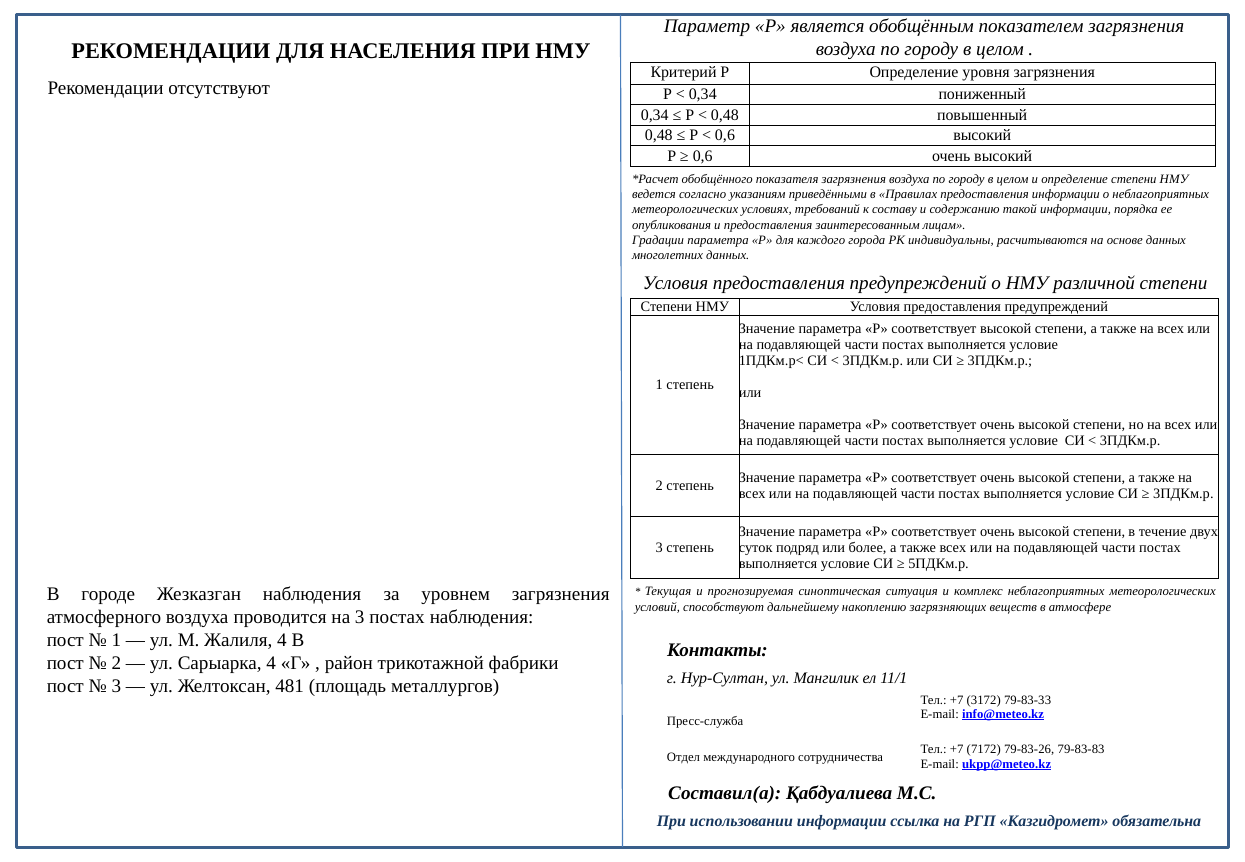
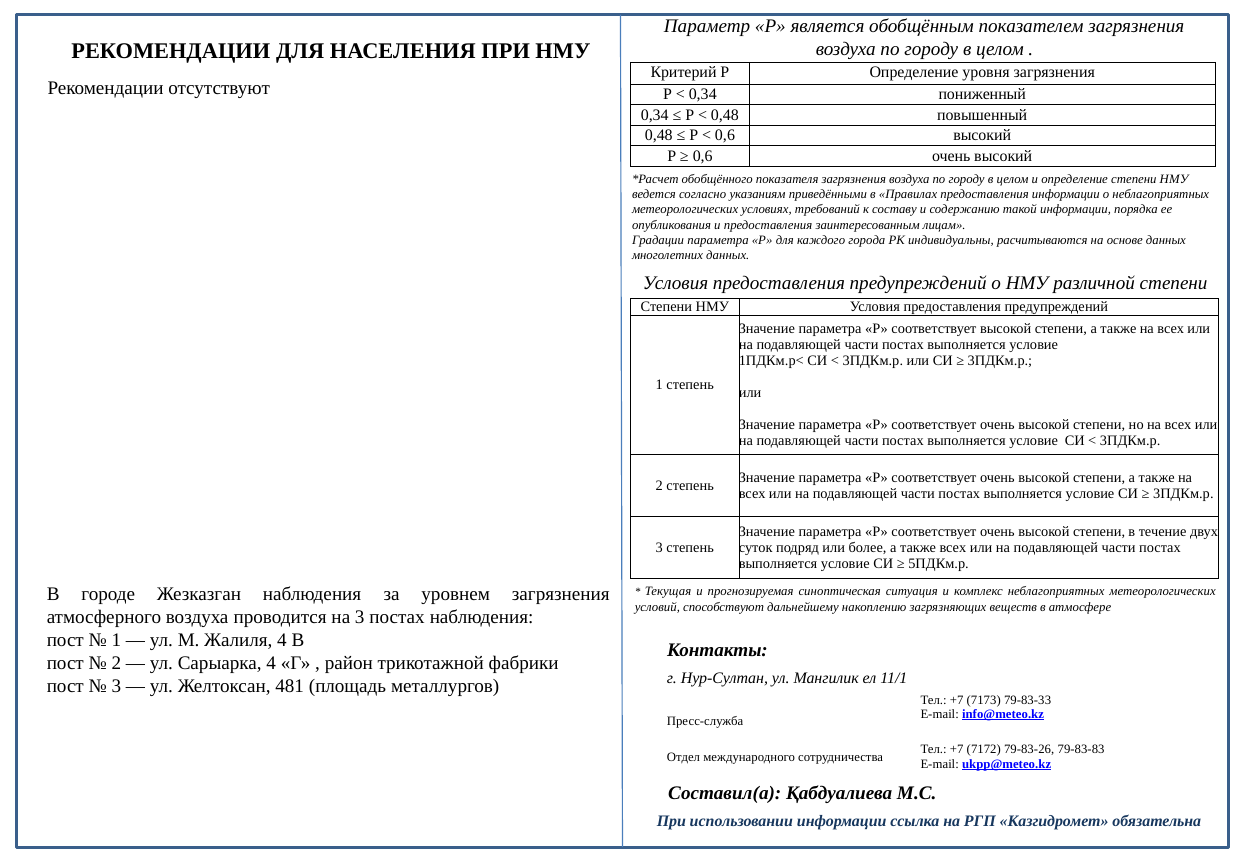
3172: 3172 -> 7173
